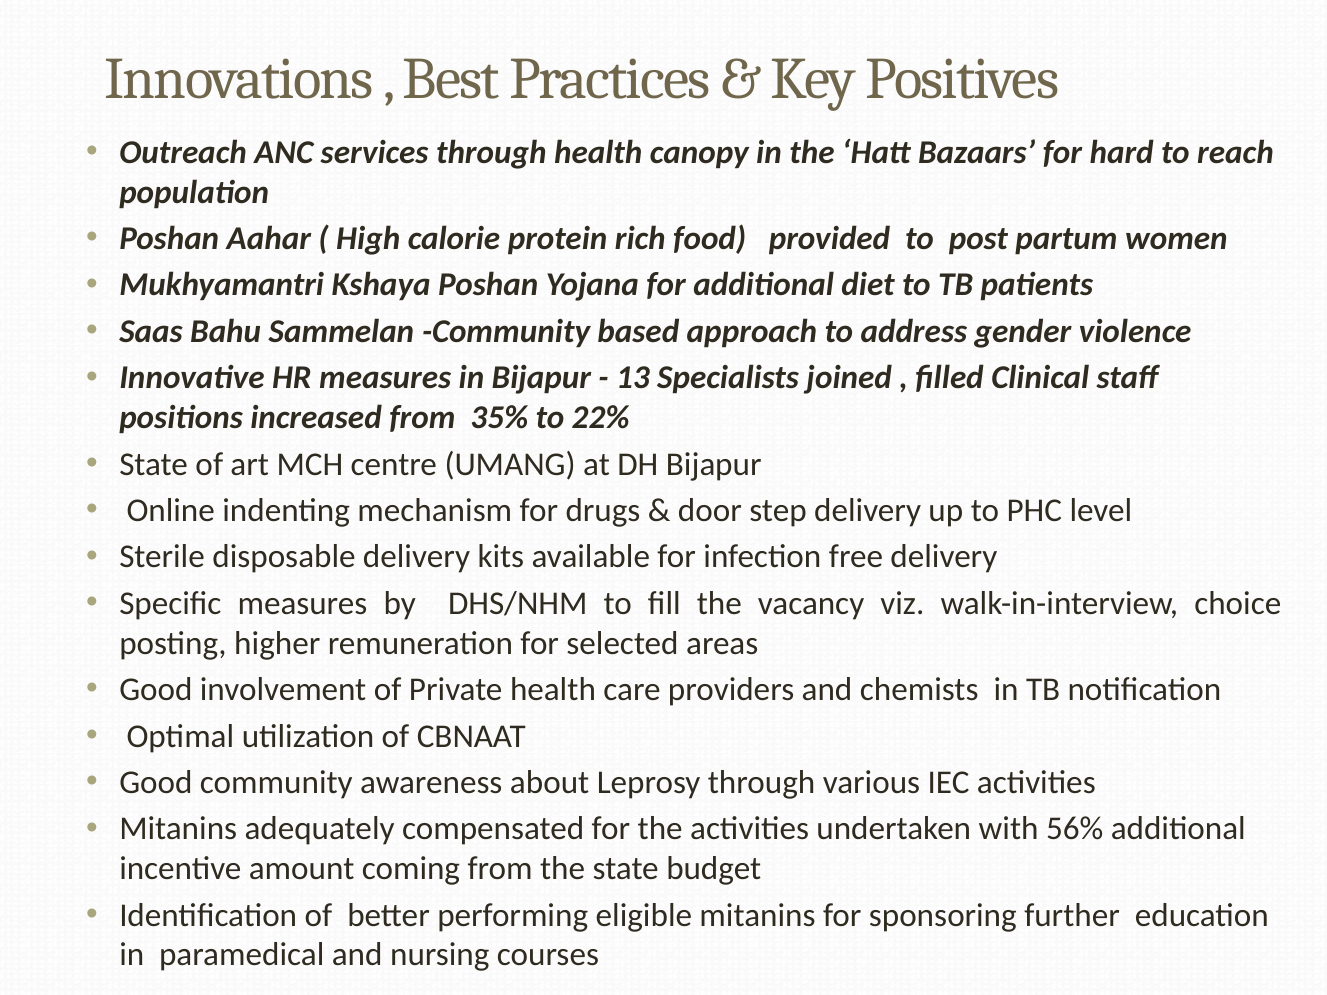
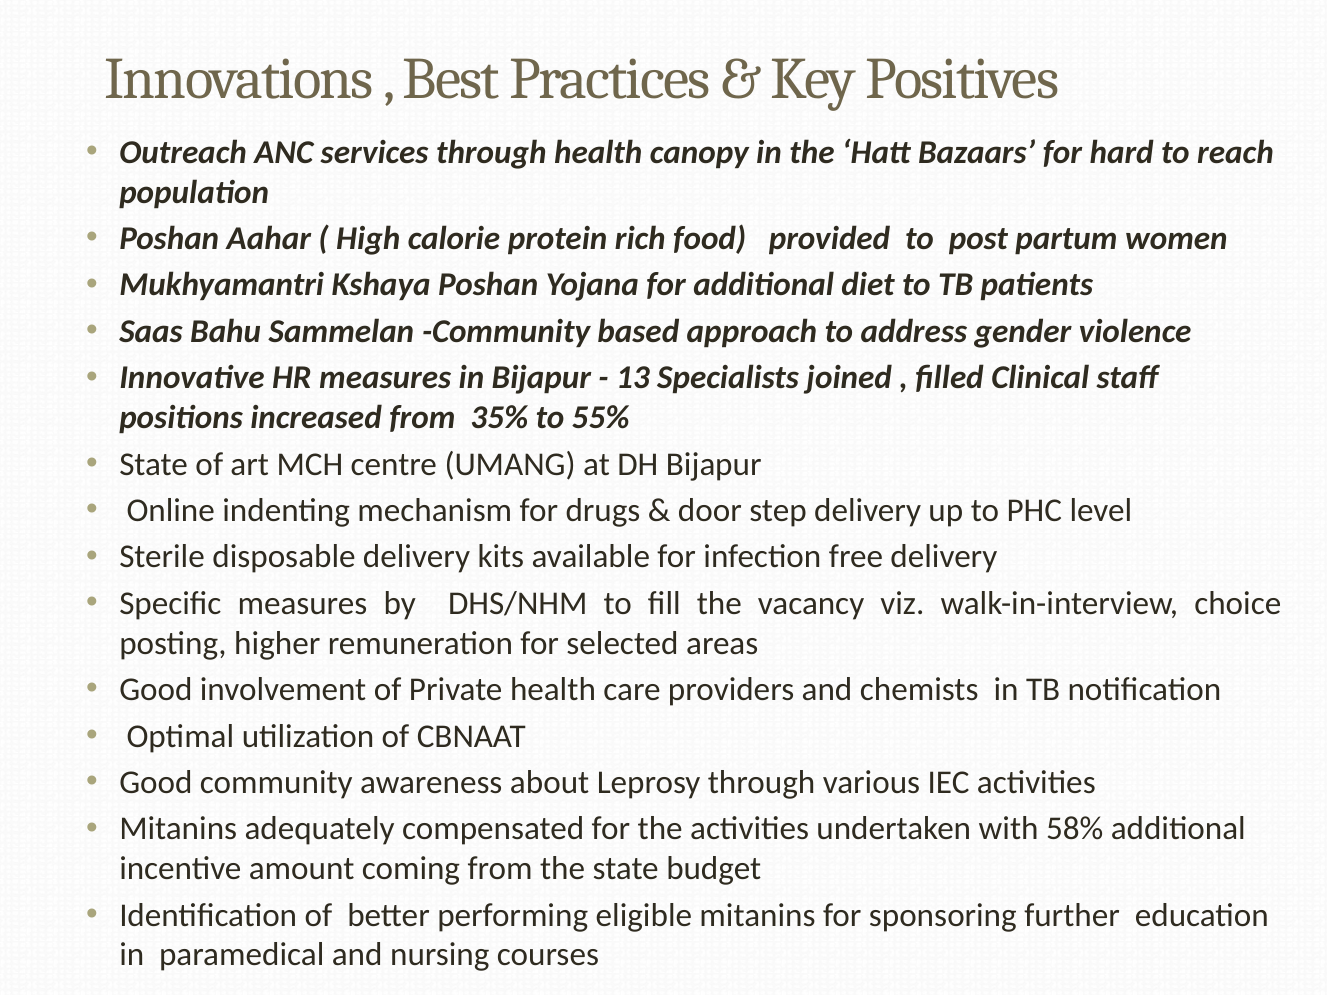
22%: 22% -> 55%
56%: 56% -> 58%
